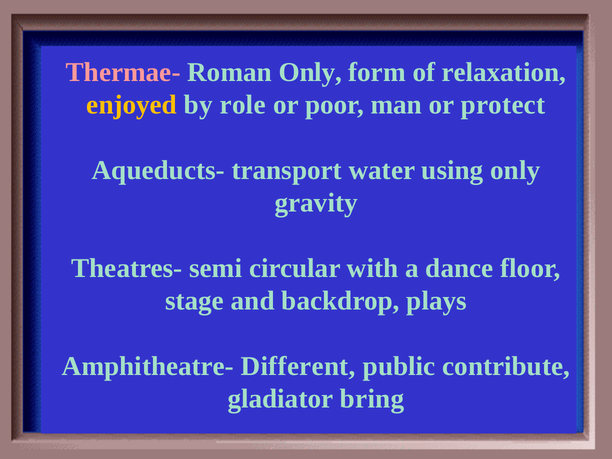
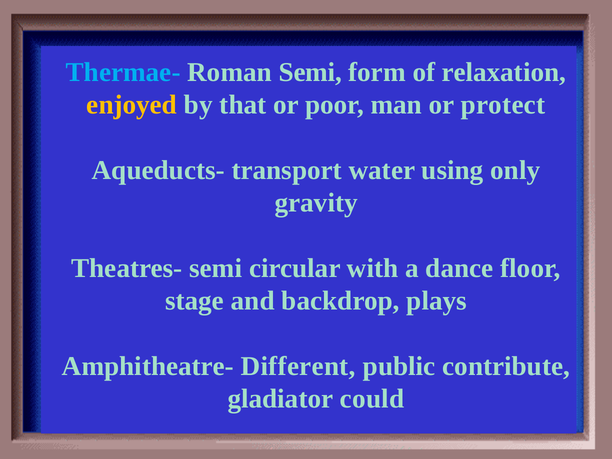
Thermae- colour: pink -> light blue
Roman Only: Only -> Semi
role: role -> that
bring: bring -> could
